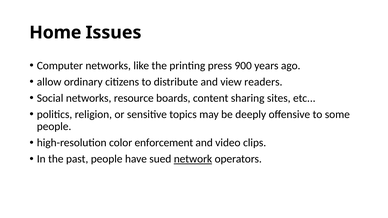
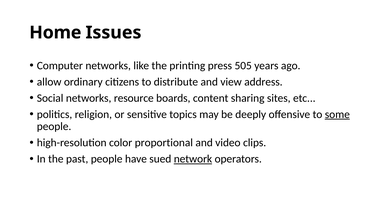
900: 900 -> 505
readers: readers -> address
some underline: none -> present
enforcement: enforcement -> proportional
